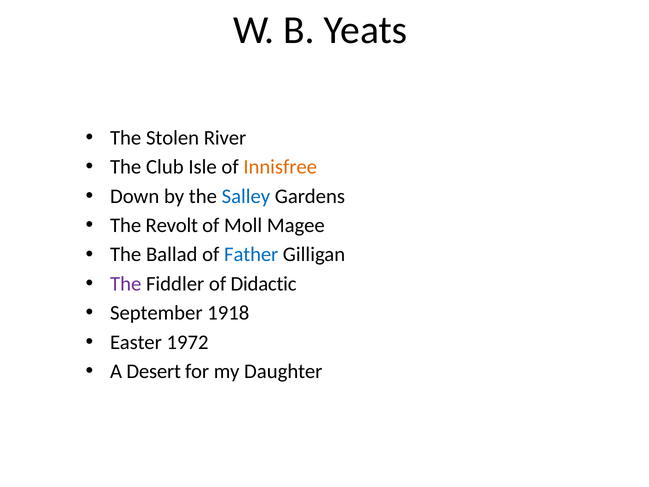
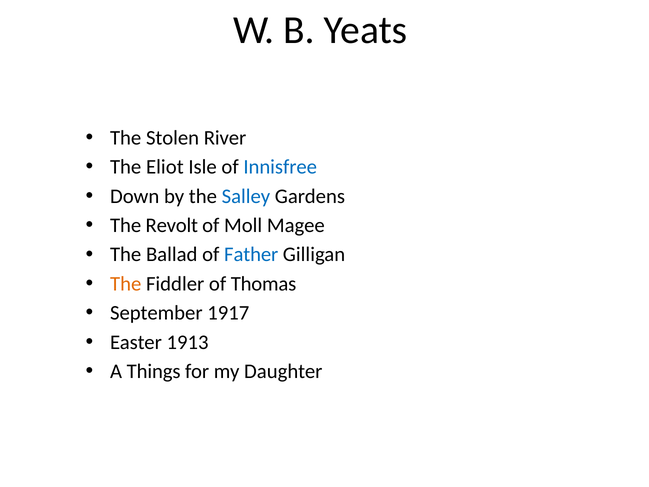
Club: Club -> Eliot
Innisfree colour: orange -> blue
The at (126, 284) colour: purple -> orange
Didactic: Didactic -> Thomas
1918: 1918 -> 1917
1972: 1972 -> 1913
Desert: Desert -> Things
